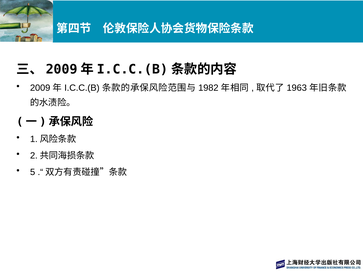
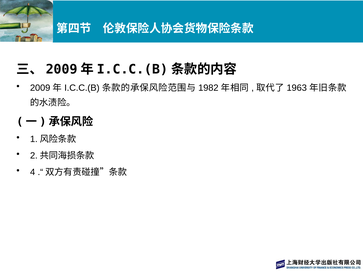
5: 5 -> 4
